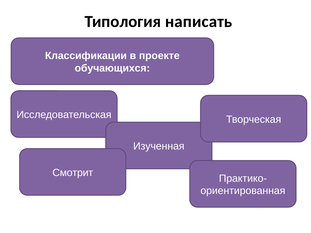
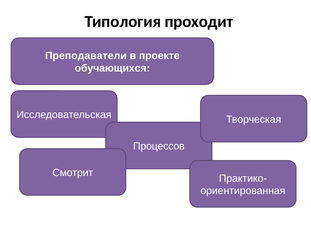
написать: написать -> проходит
Классификации: Классификации -> Преподаватели
Изученная: Изученная -> Процессов
